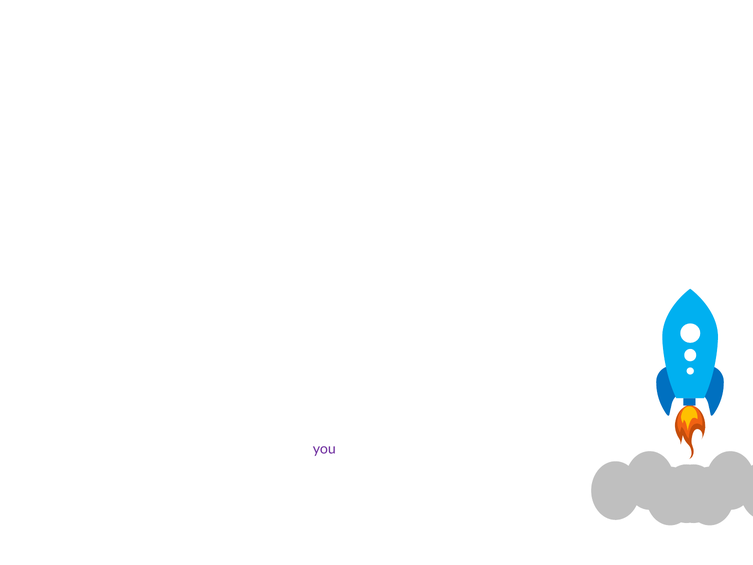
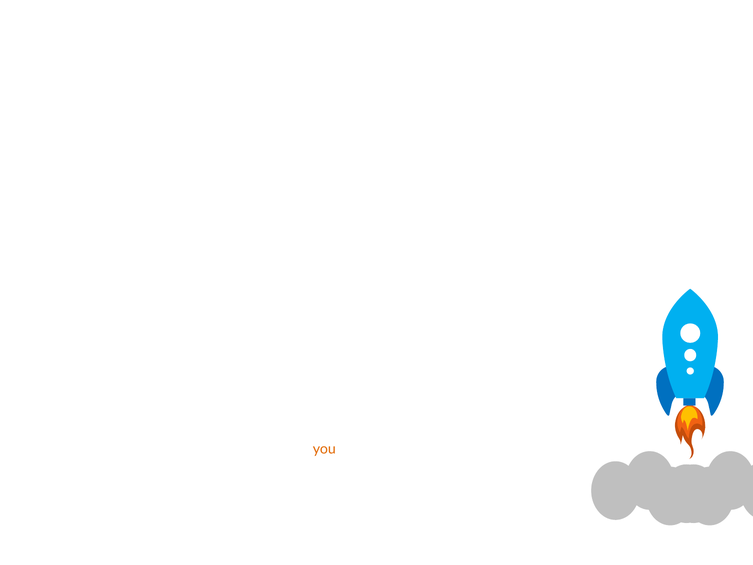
you at (324, 449) colour: purple -> orange
